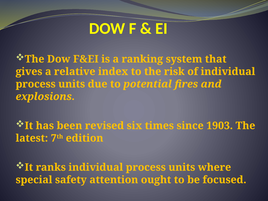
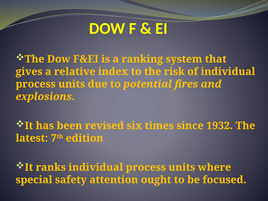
1903: 1903 -> 1932
